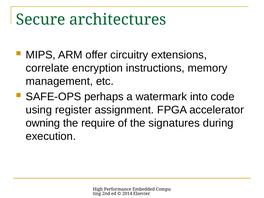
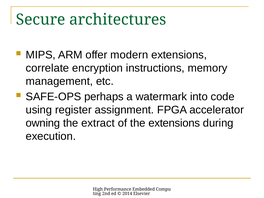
circuitry: circuitry -> modern
require: require -> extract
the signatures: signatures -> extensions
